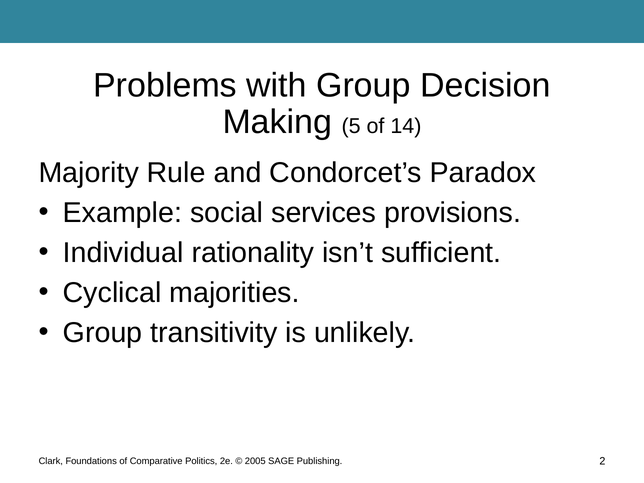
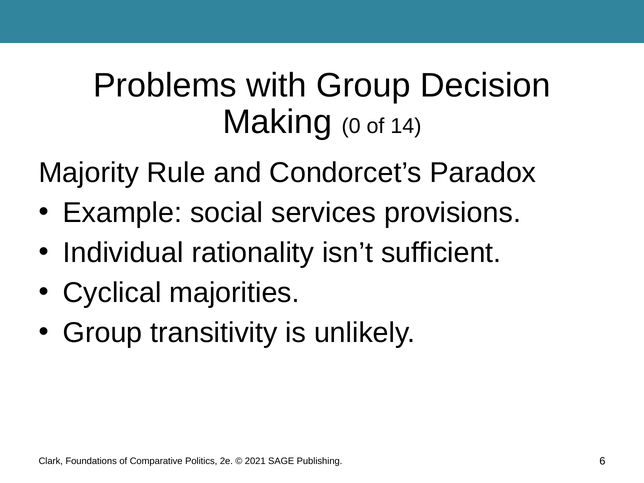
5: 5 -> 0
2005: 2005 -> 2021
2: 2 -> 6
